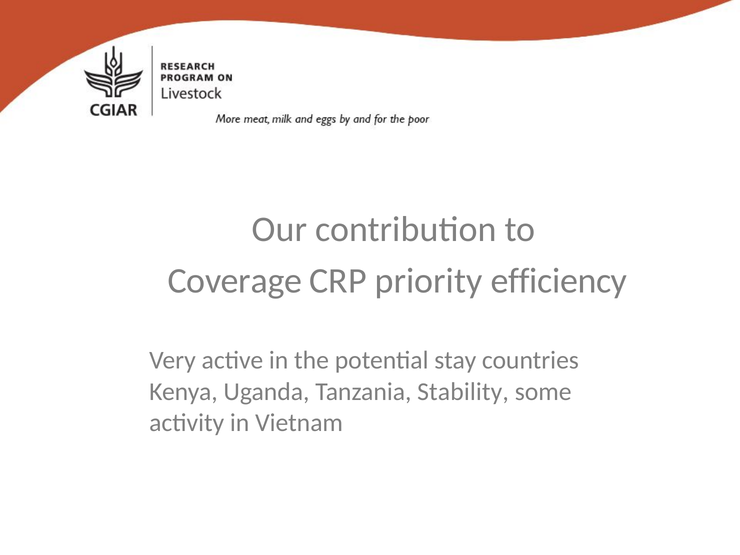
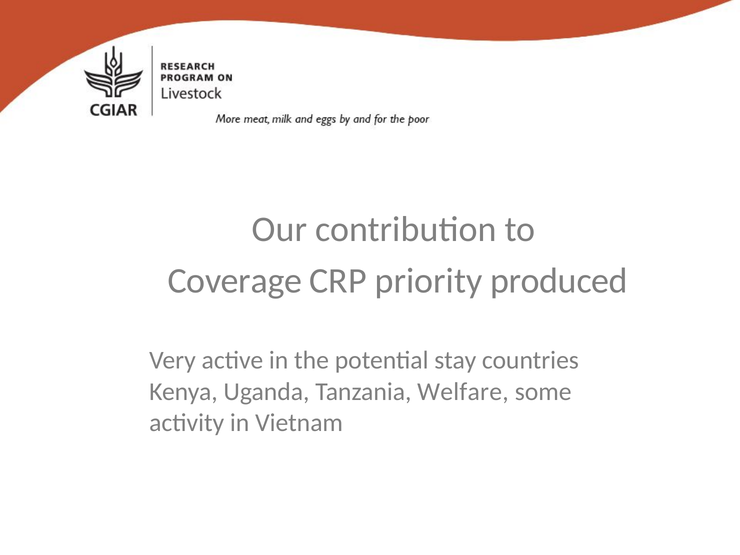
efficiency: efficiency -> produced
Stability: Stability -> Welfare
